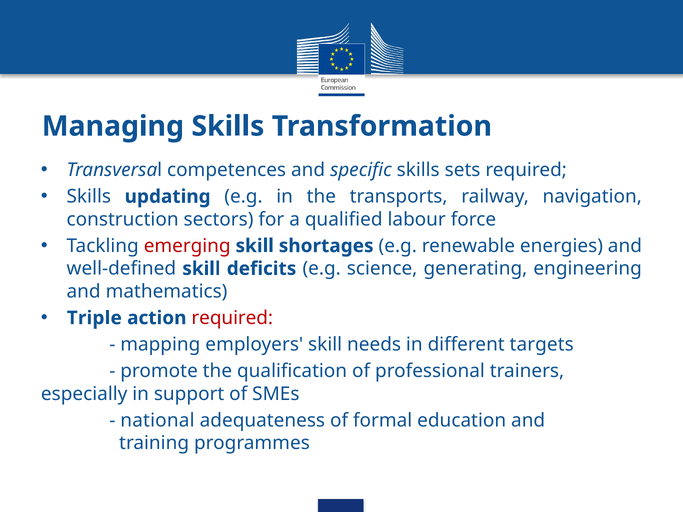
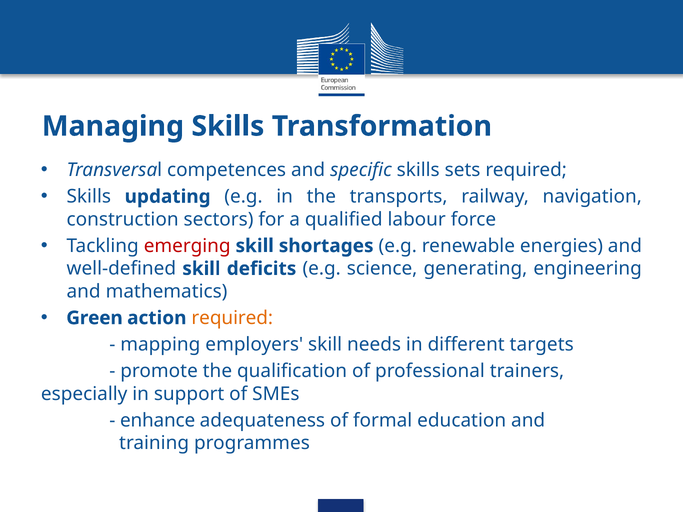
Triple: Triple -> Green
required at (232, 318) colour: red -> orange
national: national -> enhance
